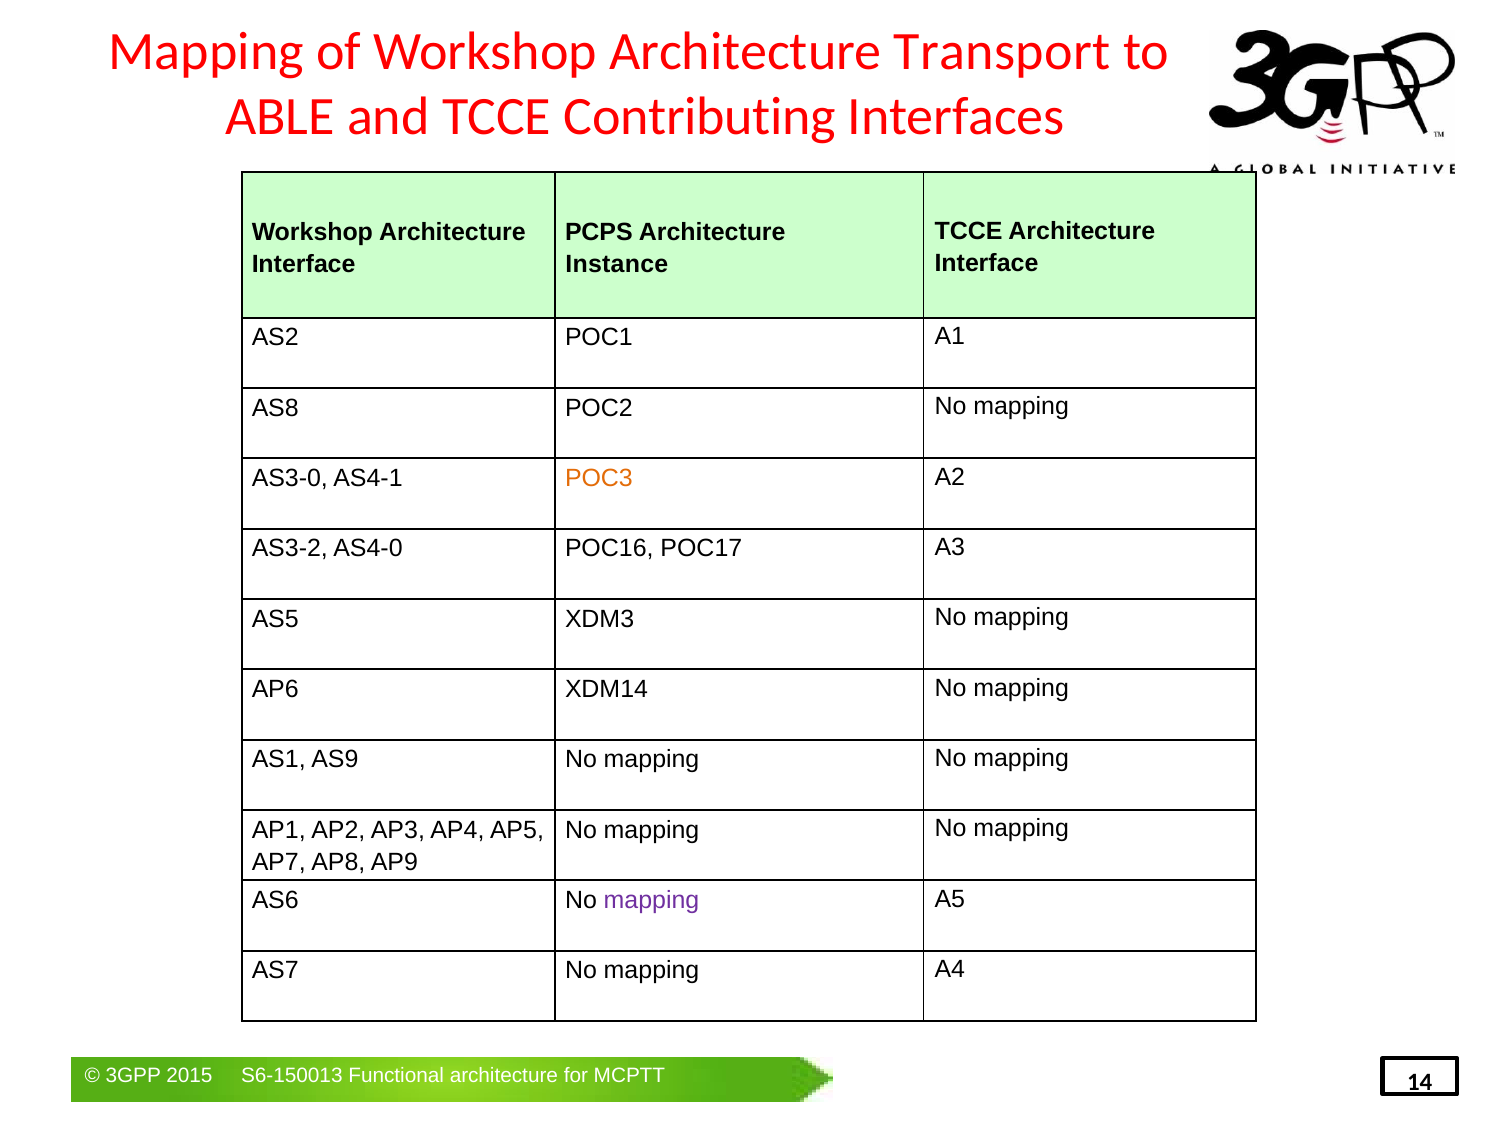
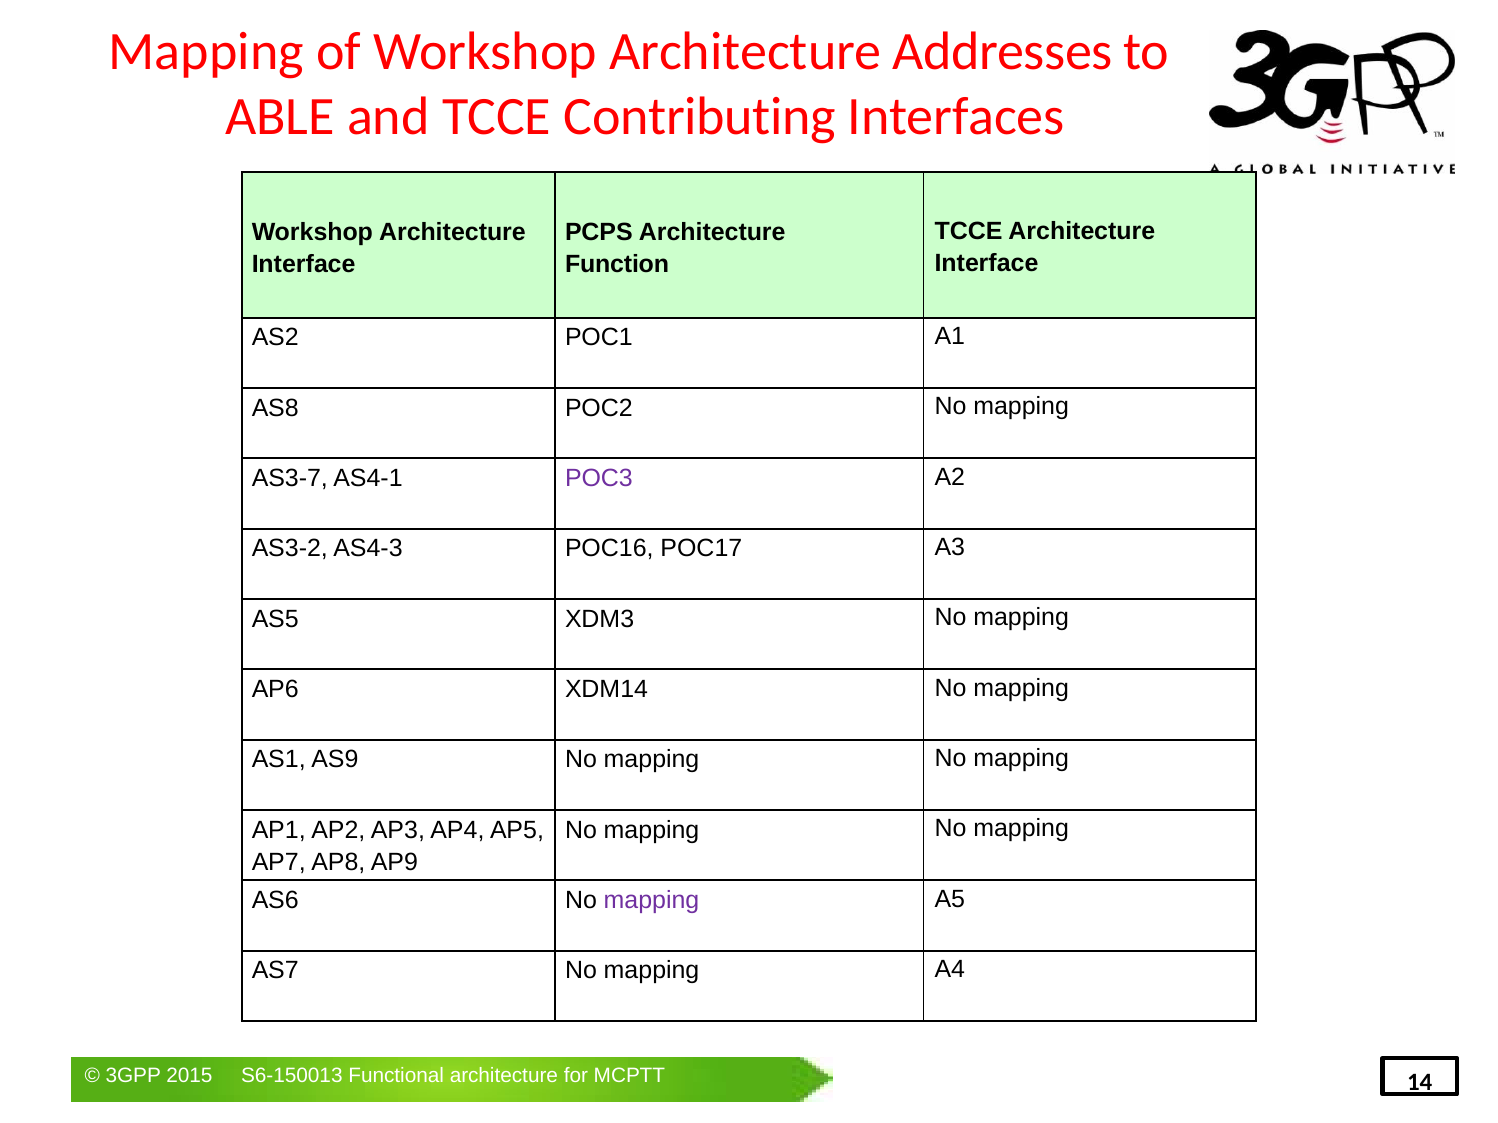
Transport: Transport -> Addresses
Instance: Instance -> Function
AS3-0: AS3-0 -> AS3-7
POC3 colour: orange -> purple
AS4-0: AS4-0 -> AS4-3
